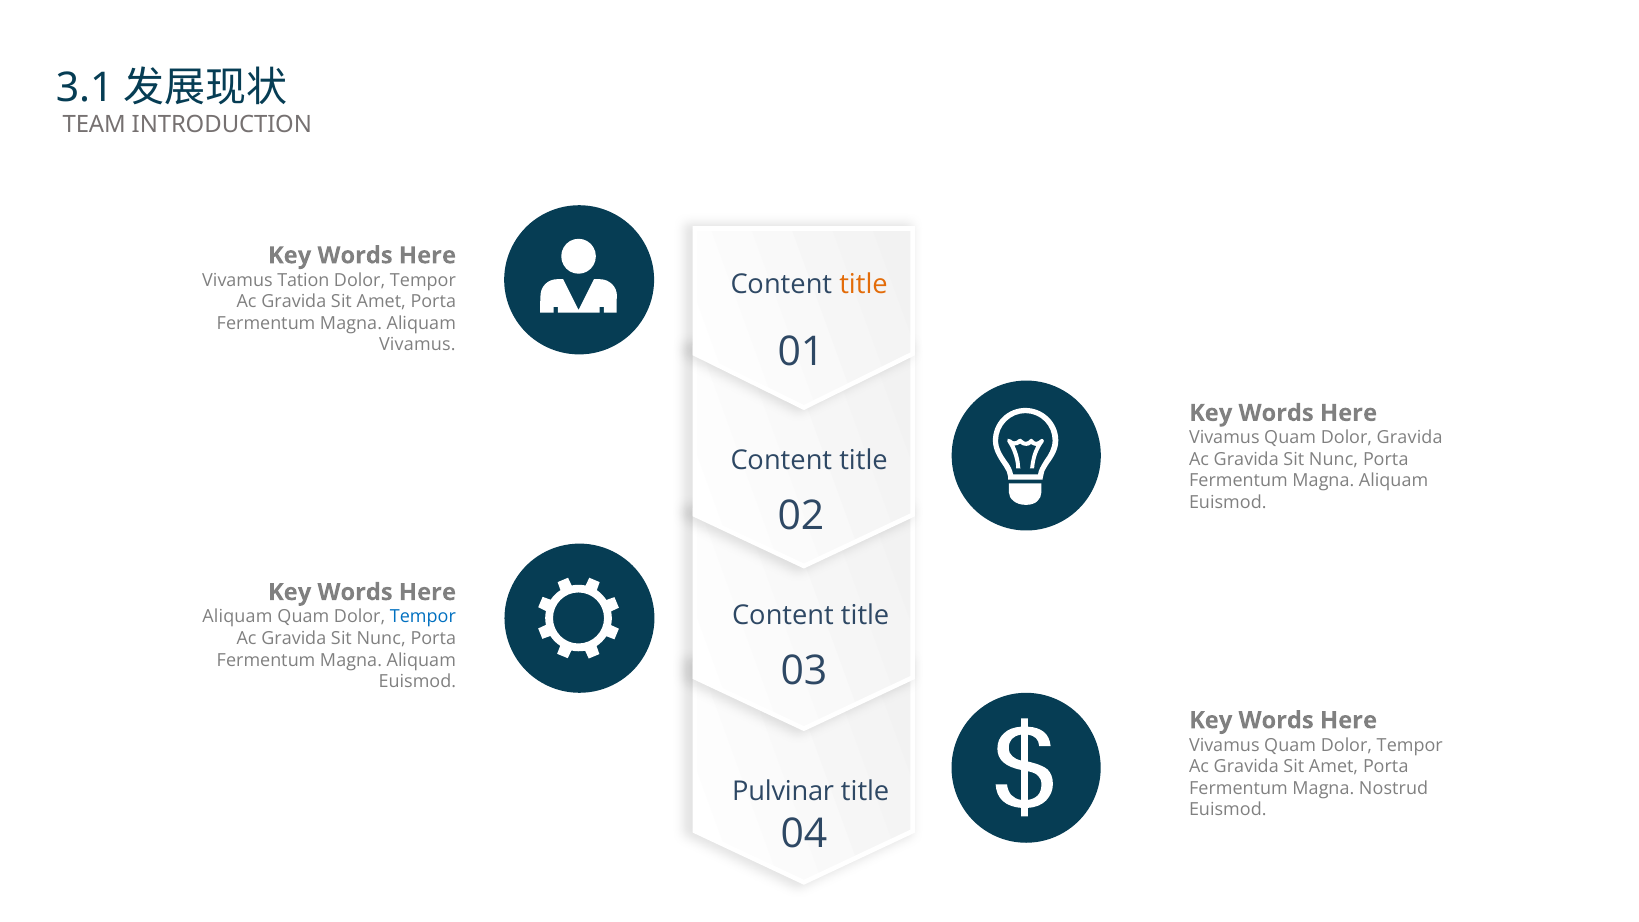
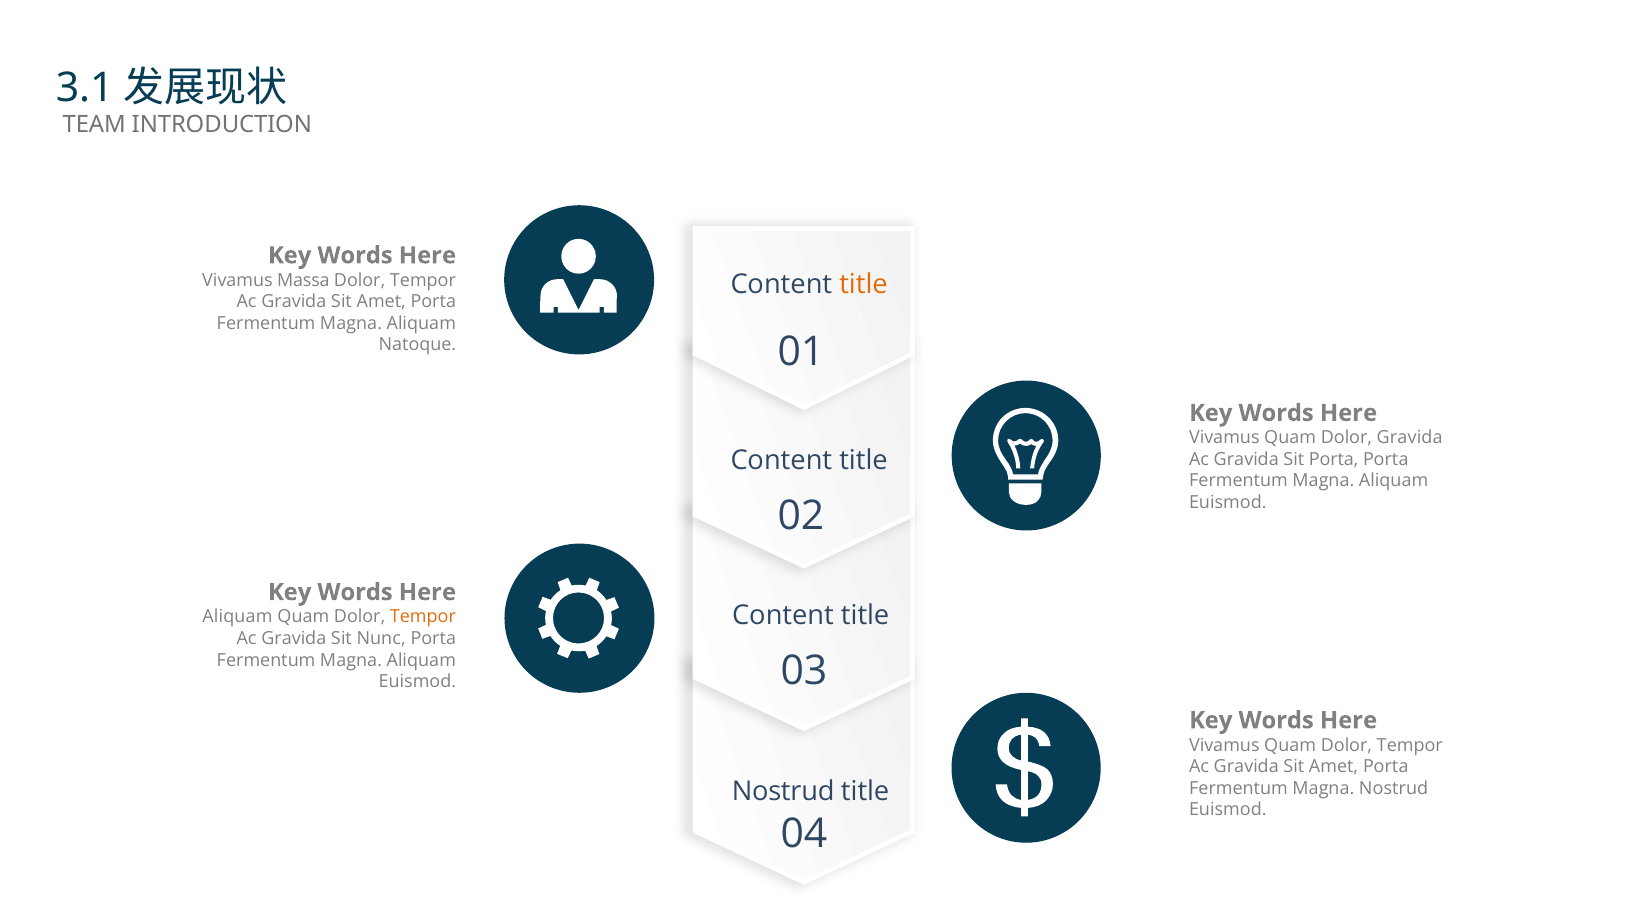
Tation: Tation -> Massa
Vivamus at (417, 345): Vivamus -> Natoque
Nunc at (1334, 459): Nunc -> Porta
Tempor at (423, 617) colour: blue -> orange
Pulvinar at (783, 791): Pulvinar -> Nostrud
